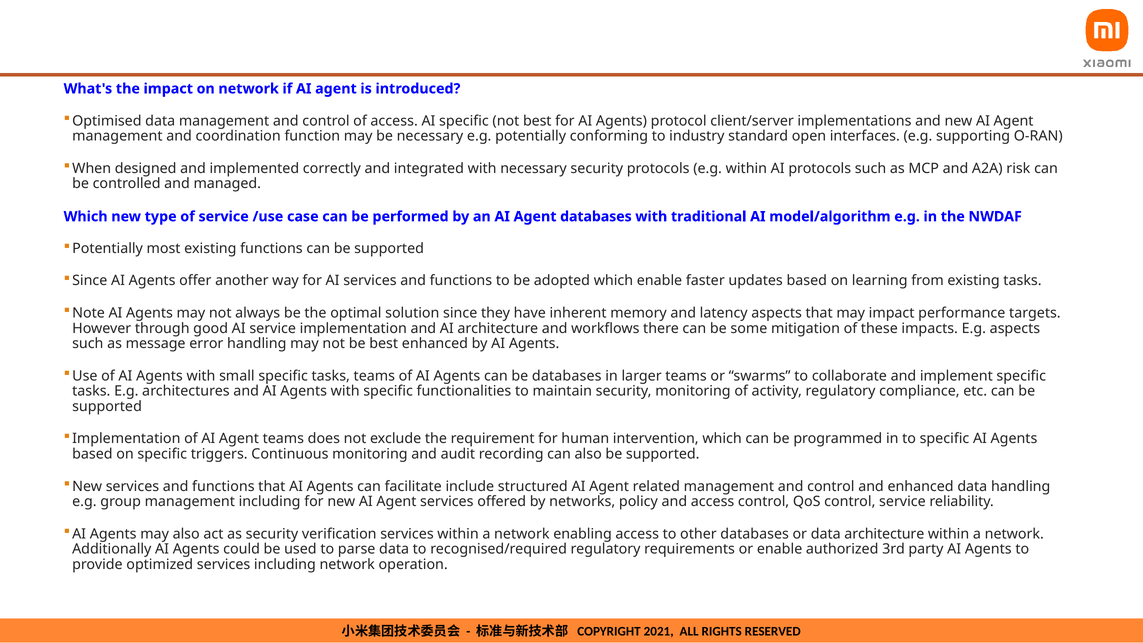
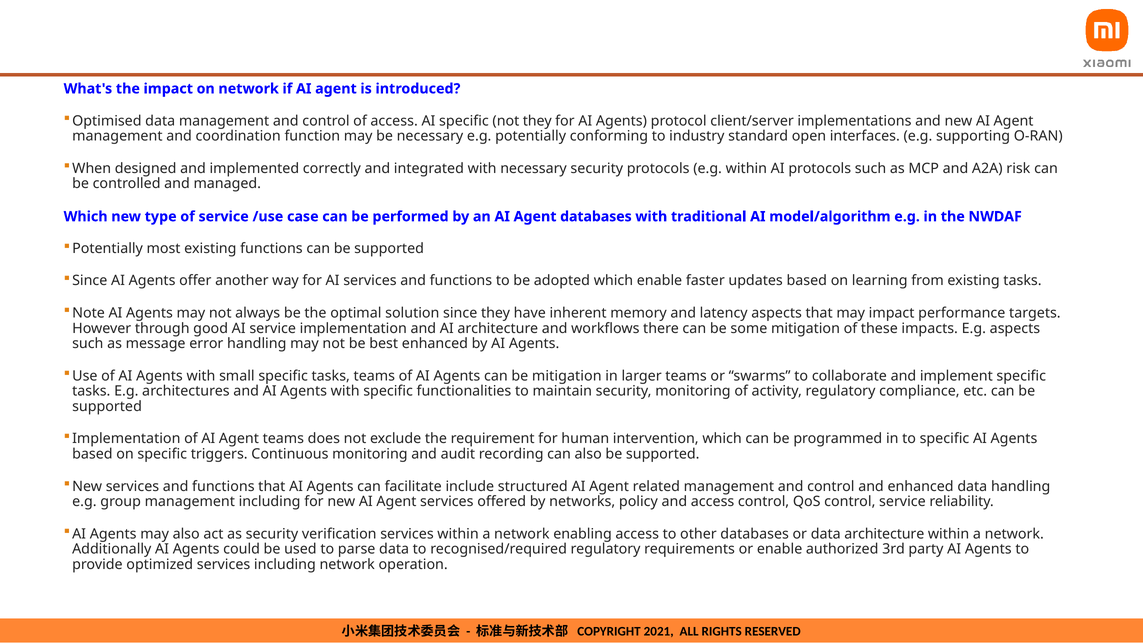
not best: best -> they
be databases: databases -> mitigation
